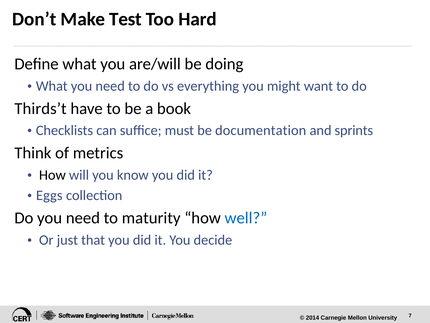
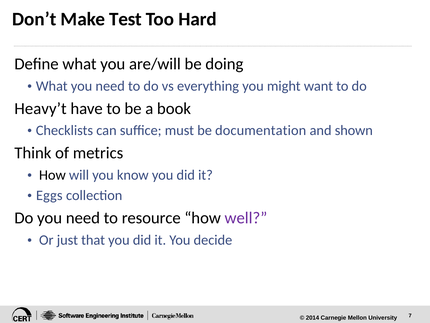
Thirds’t: Thirds’t -> Heavy’t
sprints: sprints -> shown
maturity: maturity -> resource
well colour: blue -> purple
